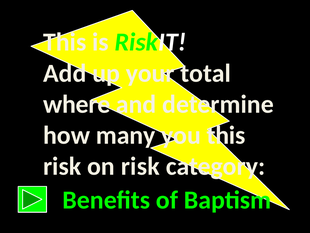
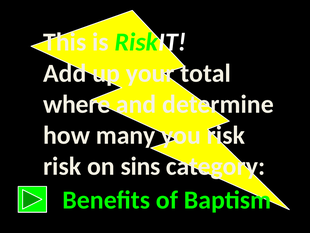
you this: this -> risk
on risk: risk -> sins
